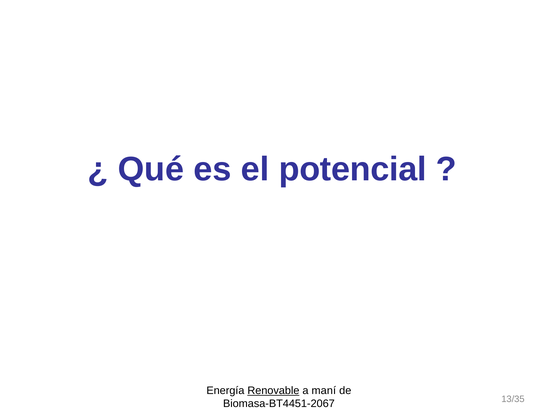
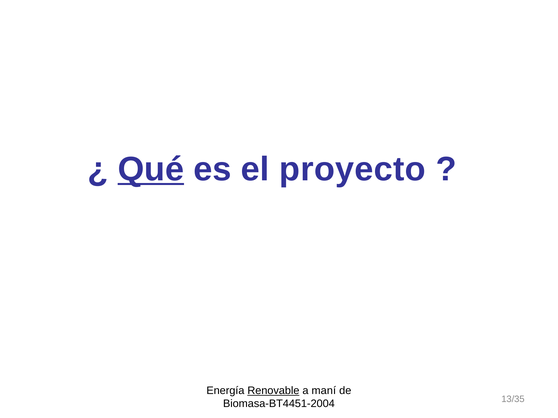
Qué underline: none -> present
potencial: potencial -> proyecto
Biomasa-BT4451-2067: Biomasa-BT4451-2067 -> Biomasa-BT4451-2004
